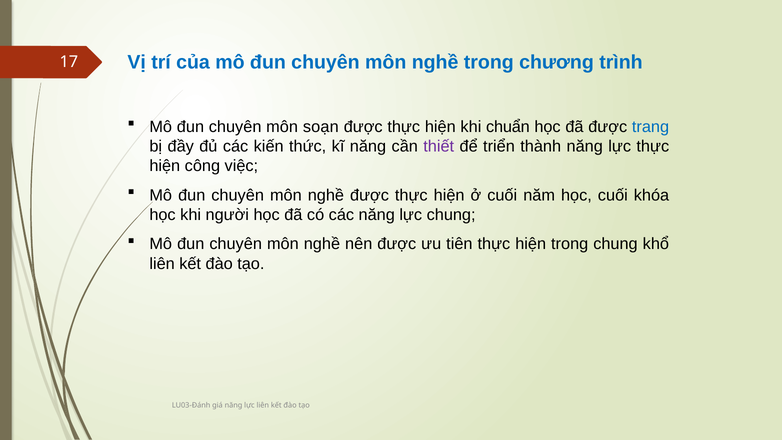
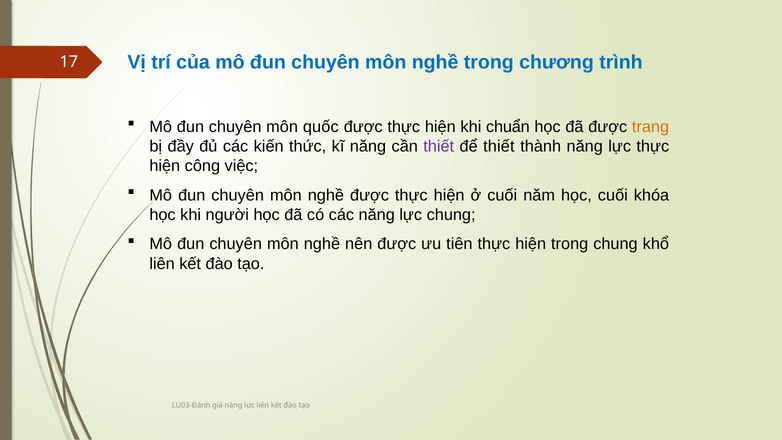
soạn: soạn -> quốc
trang colour: blue -> orange
để triển: triển -> thiết
